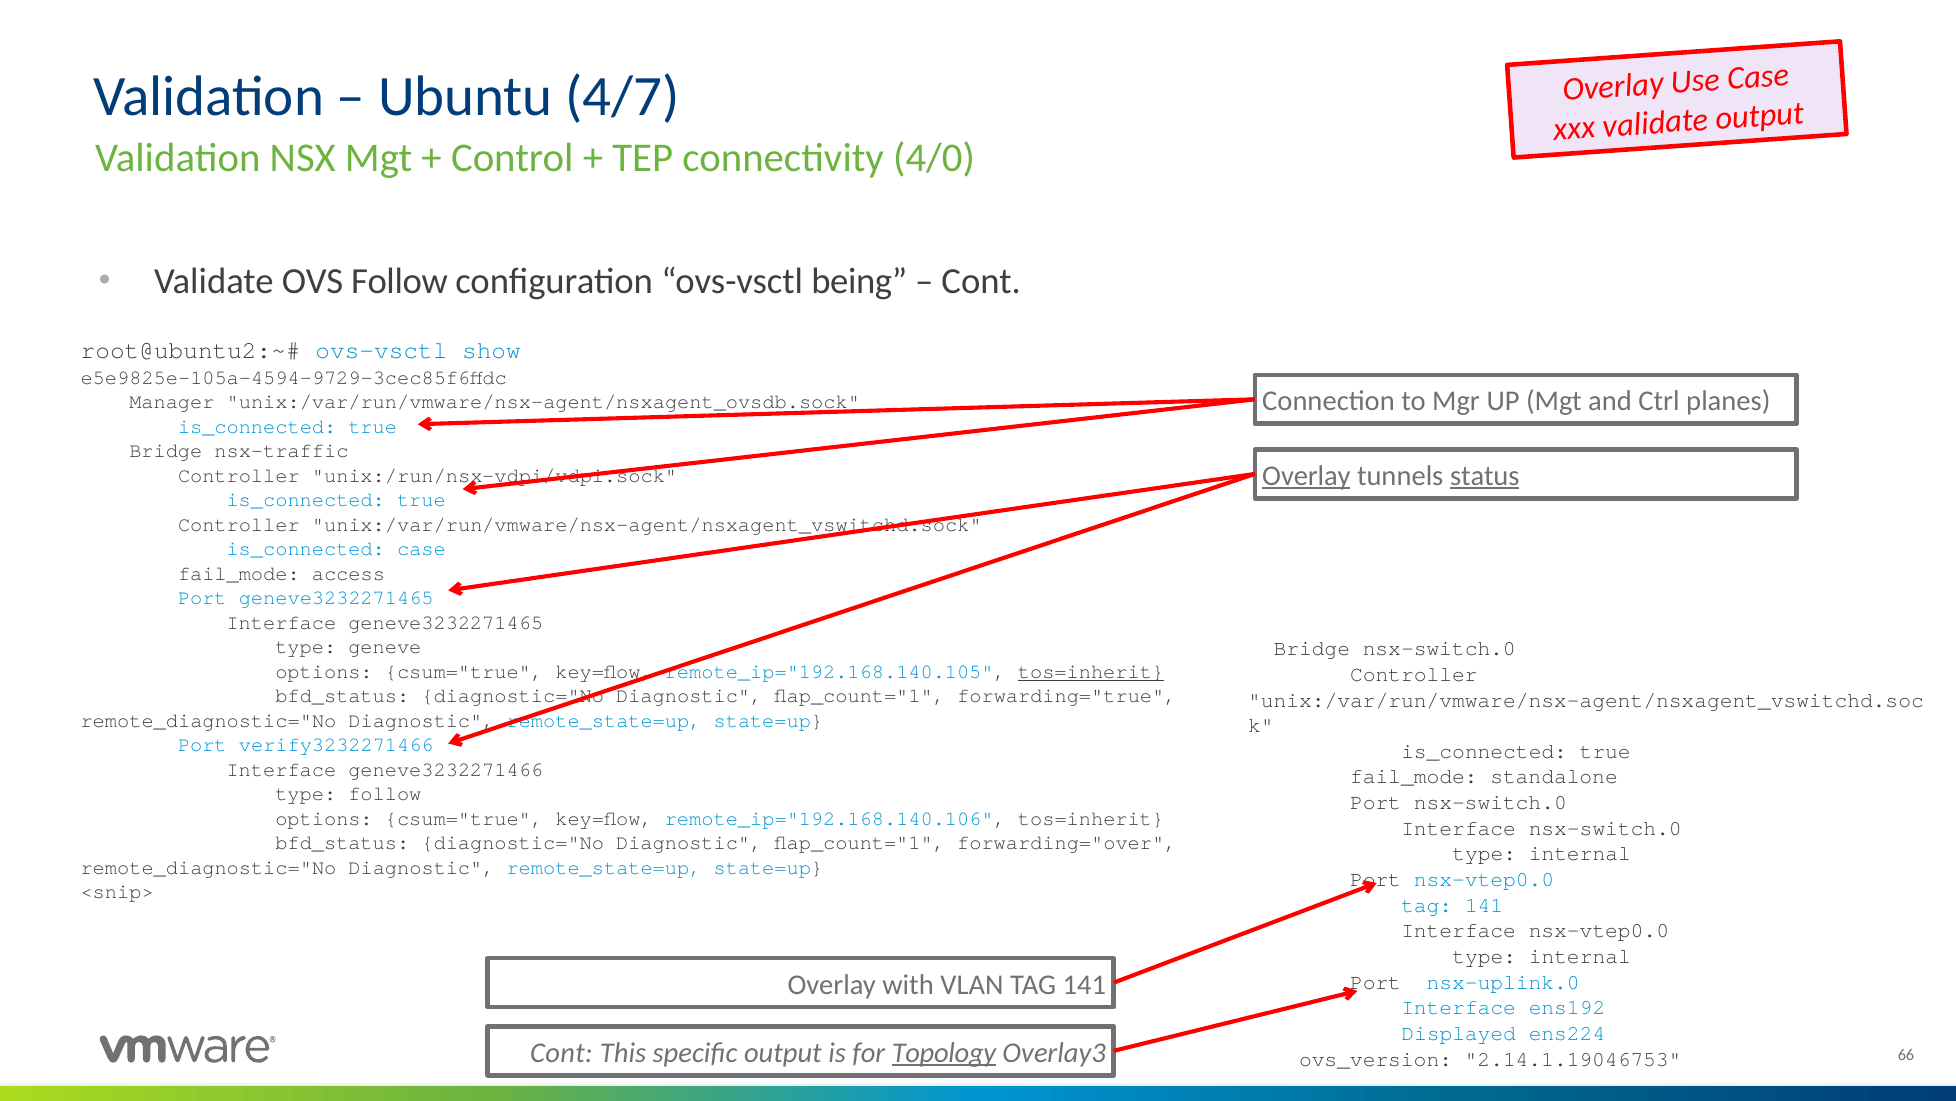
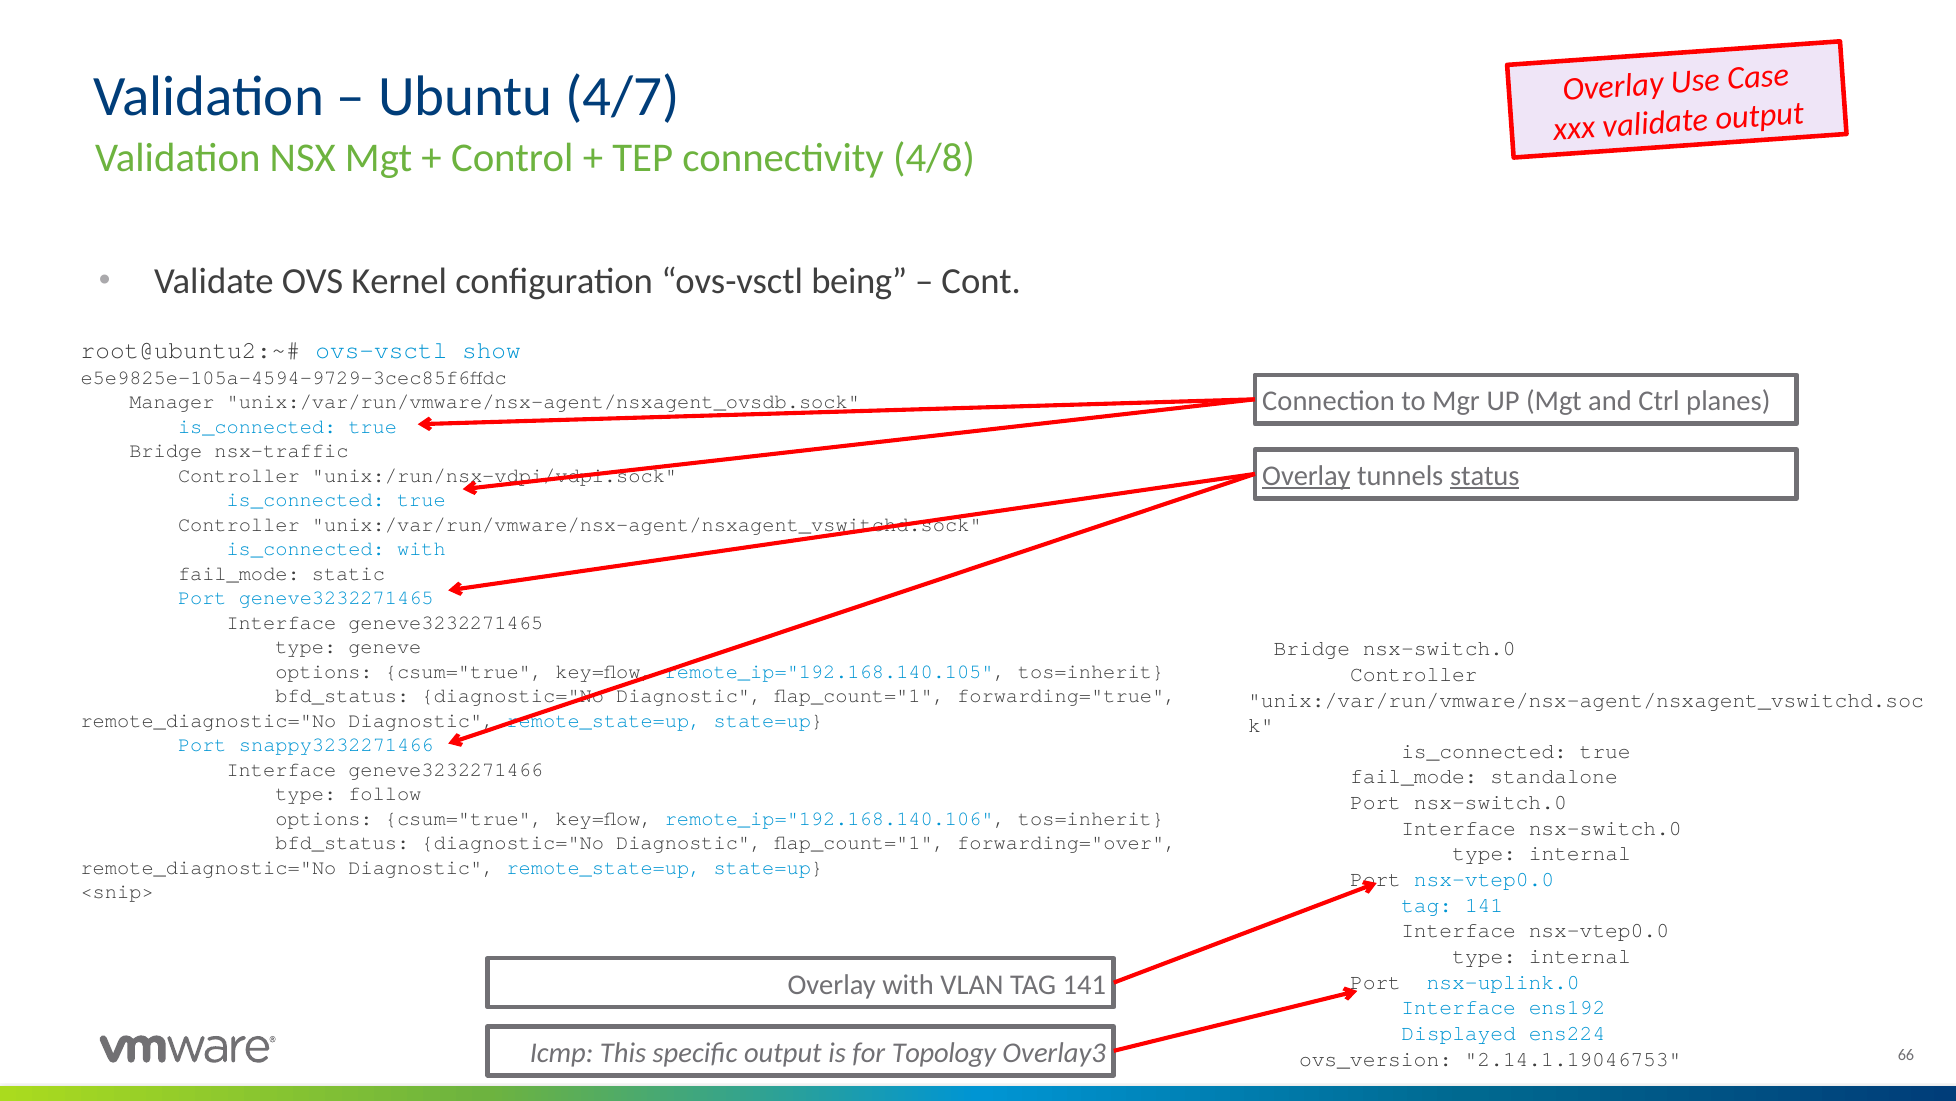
4/0: 4/0 -> 4/8
OVS Follow: Follow -> Kernel
is_connected case: case -> with
access: access -> static
tos=inherit at (1091, 671) underline: present -> none
verify3232271466: verify3232271466 -> snappy3232271466
Cont at (561, 1052): Cont -> Icmp
Topology underline: present -> none
